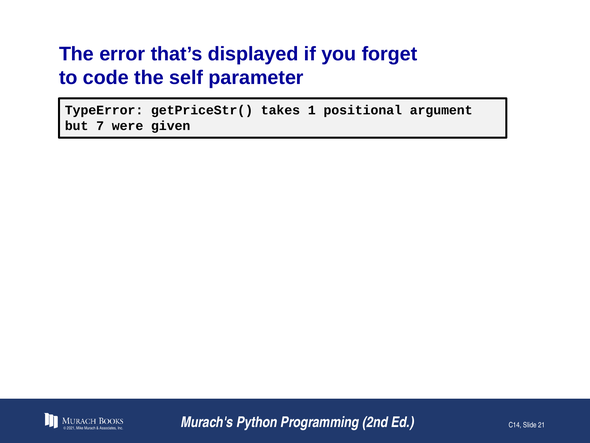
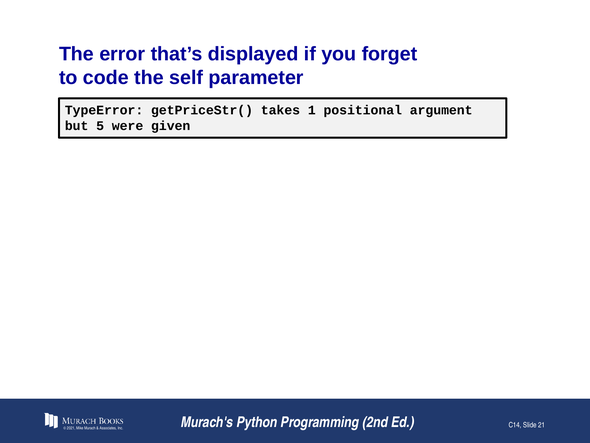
7: 7 -> 5
